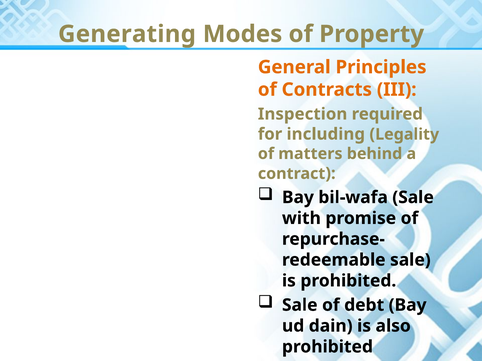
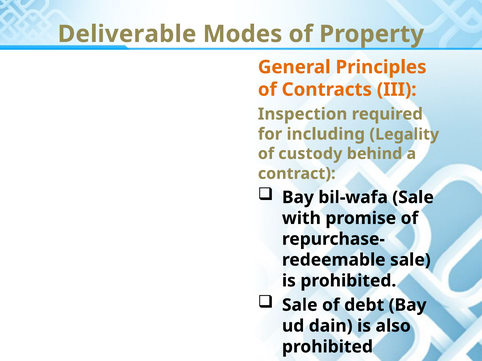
Generating: Generating -> Deliverable
matters: matters -> custody
